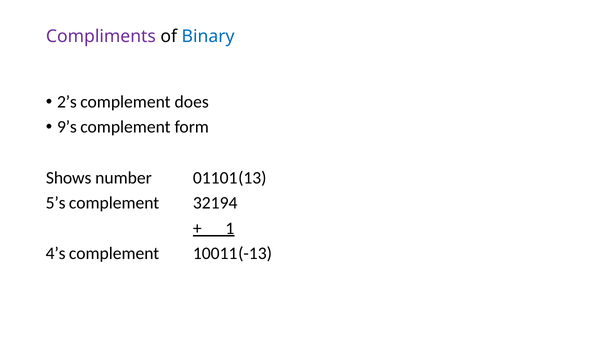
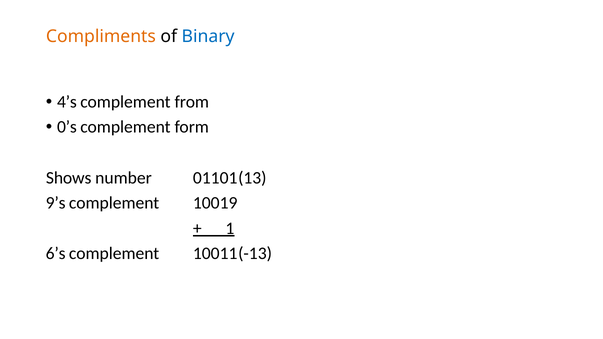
Compliments colour: purple -> orange
2’s: 2’s -> 4’s
does: does -> from
9’s: 9’s -> 0’s
5’s: 5’s -> 9’s
32194: 32194 -> 10019
4’s: 4’s -> 6’s
